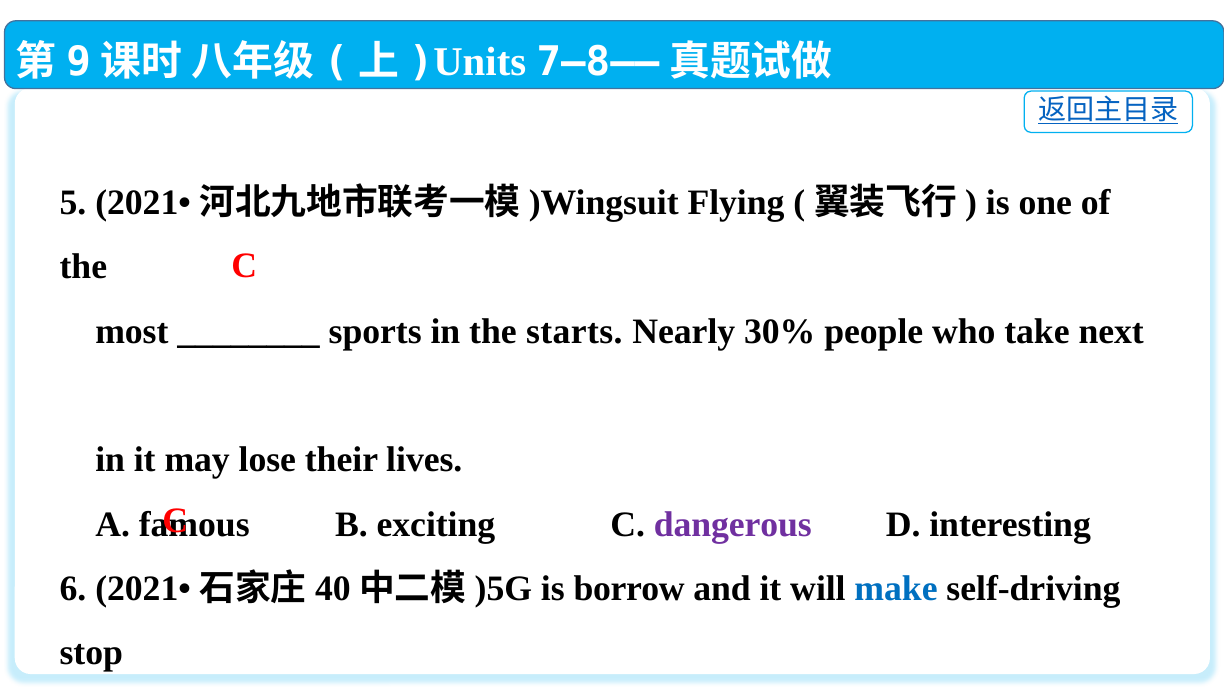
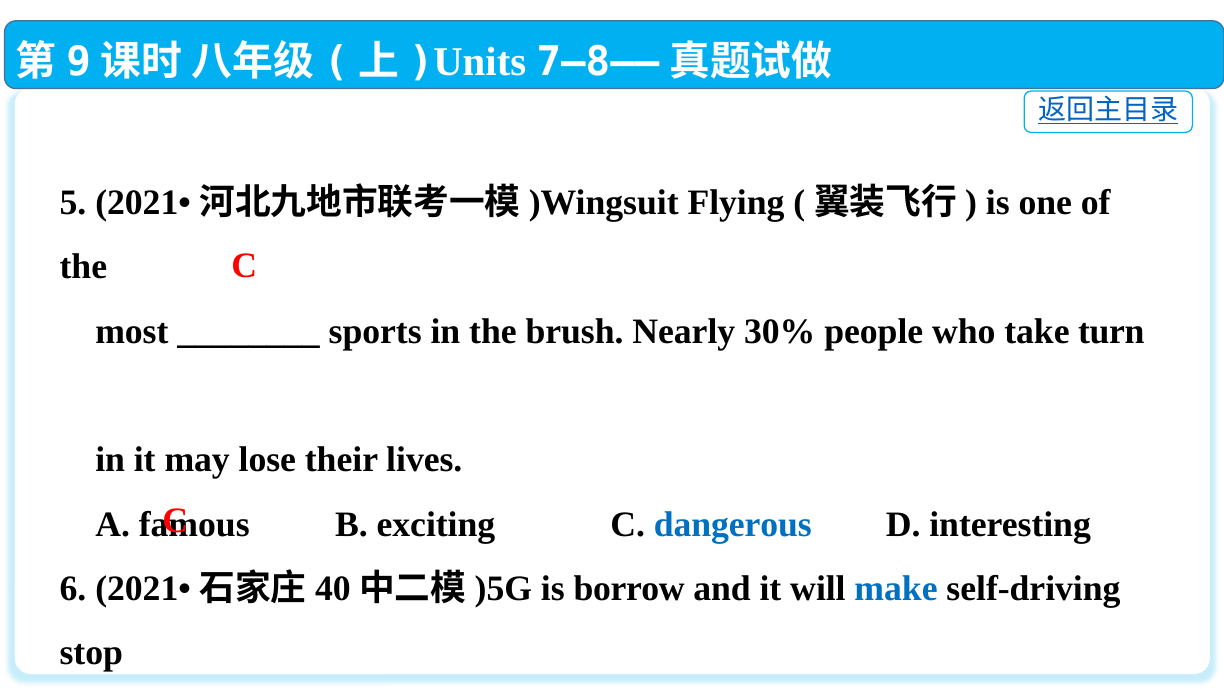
starts: starts -> brush
next: next -> turn
dangerous colour: purple -> blue
